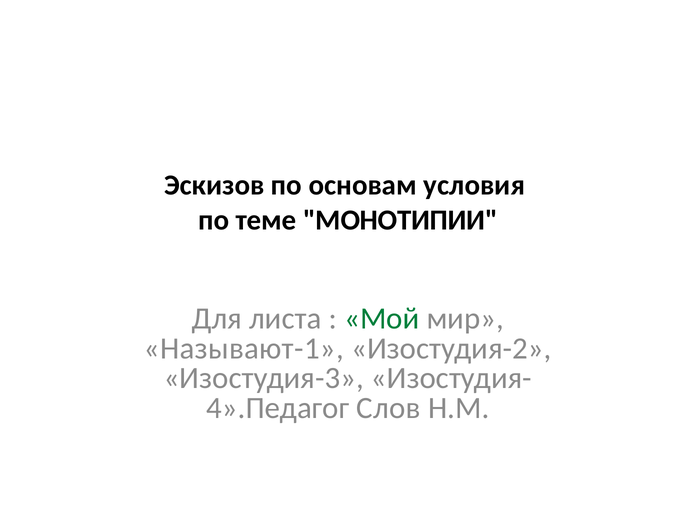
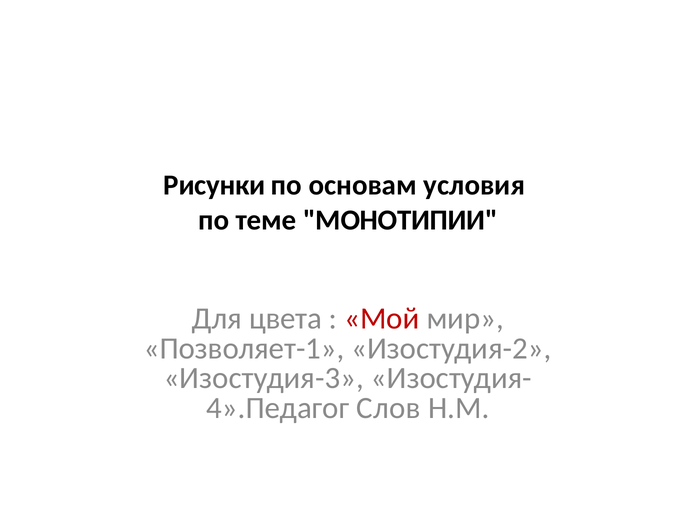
Эскизов: Эскизов -> Рисунки
листа: листа -> цвета
Мой colour: green -> red
Называют-1: Называют-1 -> Позволяет-1
